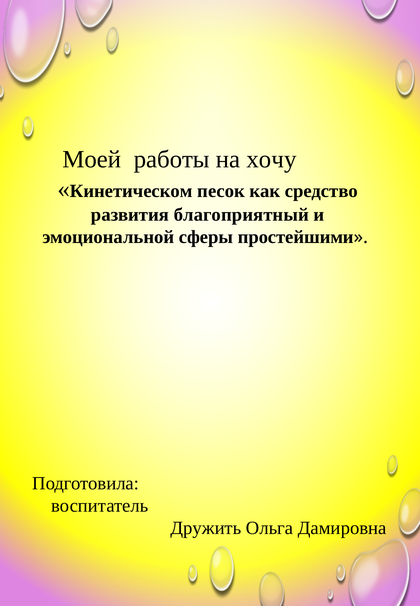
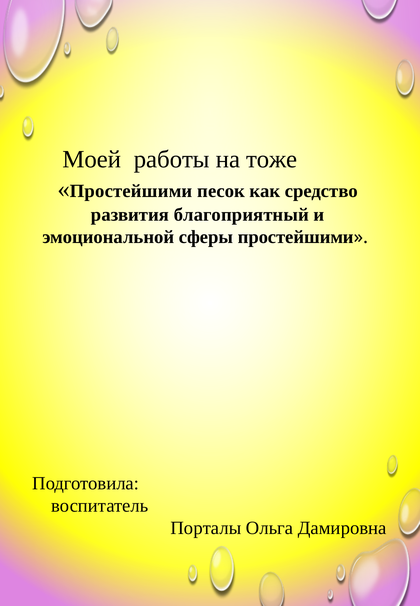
хочу: хочу -> тоже
Кинетическом at (131, 191): Кинетическом -> Простейшими
Дружить: Дружить -> Порталы
